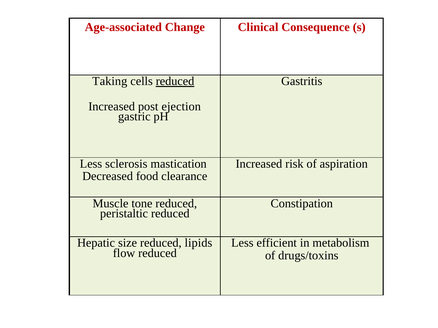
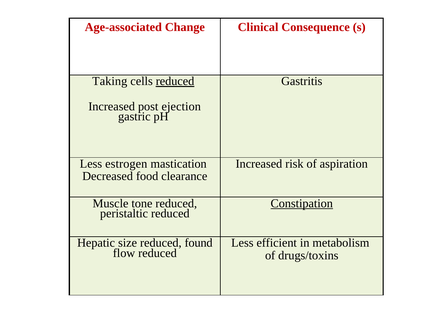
sclerosis: sclerosis -> estrogen
Constipation underline: none -> present
lipids: lipids -> found
